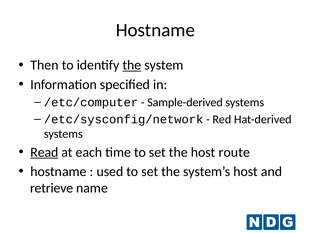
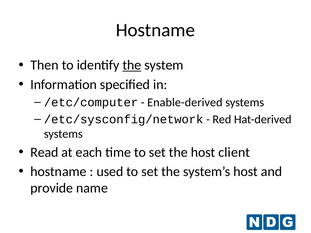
Sample-derived: Sample-derived -> Enable-derived
Read underline: present -> none
route: route -> client
retrieve: retrieve -> provide
